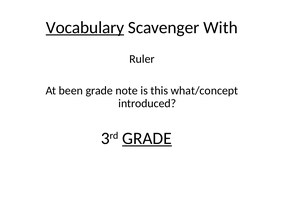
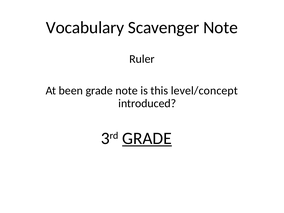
Vocabulary underline: present -> none
Scavenger With: With -> Note
what/concept: what/concept -> level/concept
